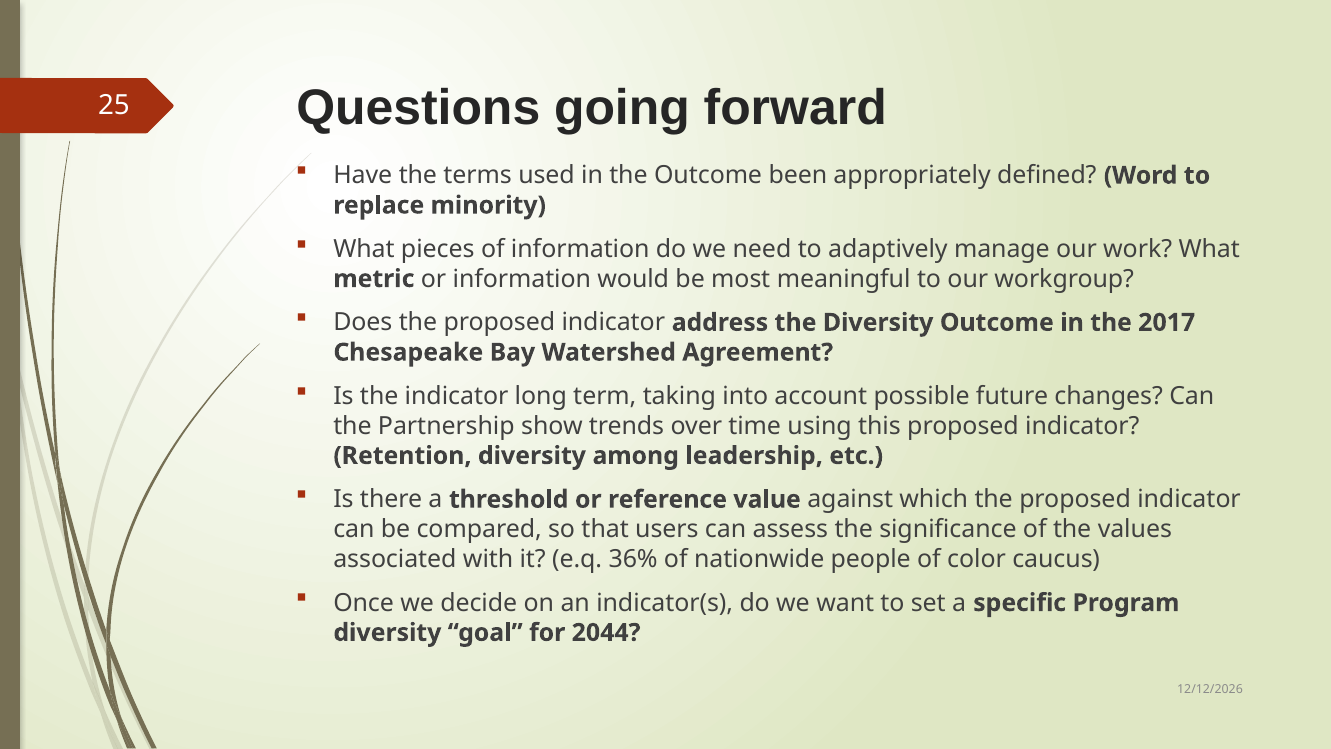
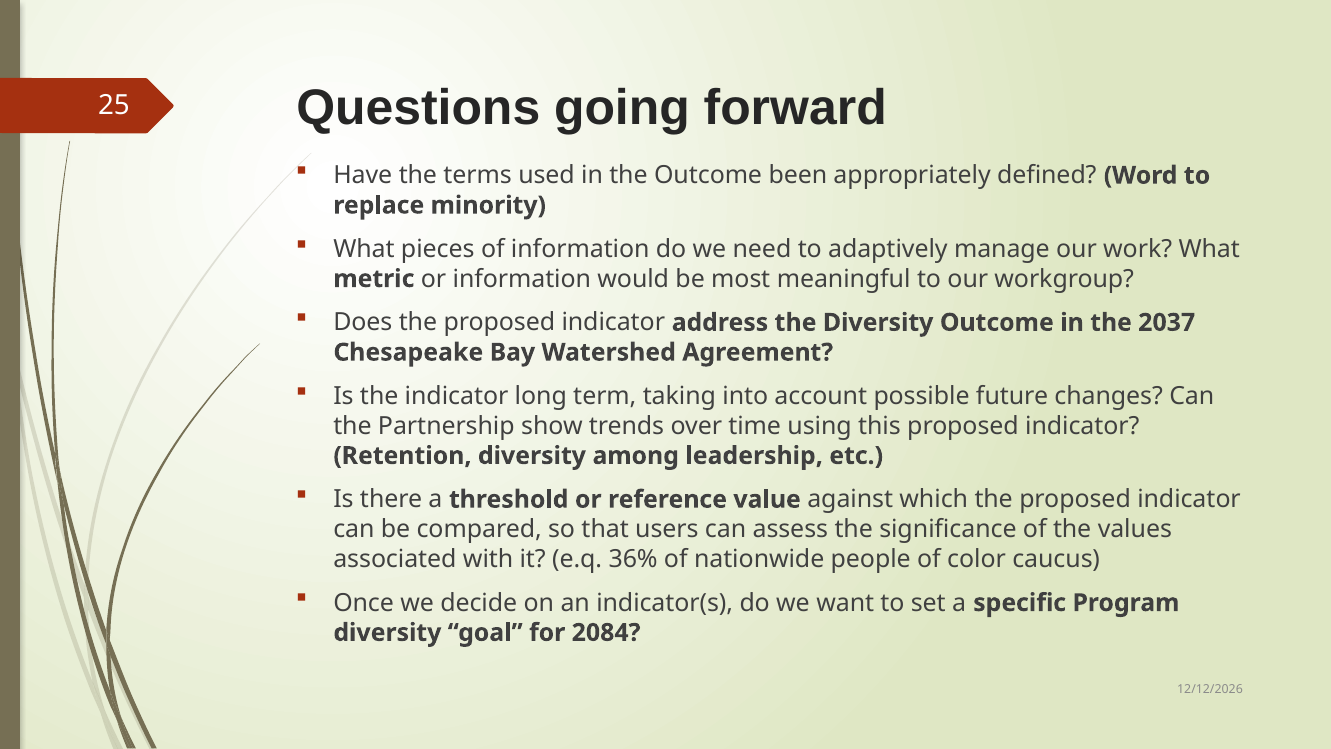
2017: 2017 -> 2037
2044: 2044 -> 2084
